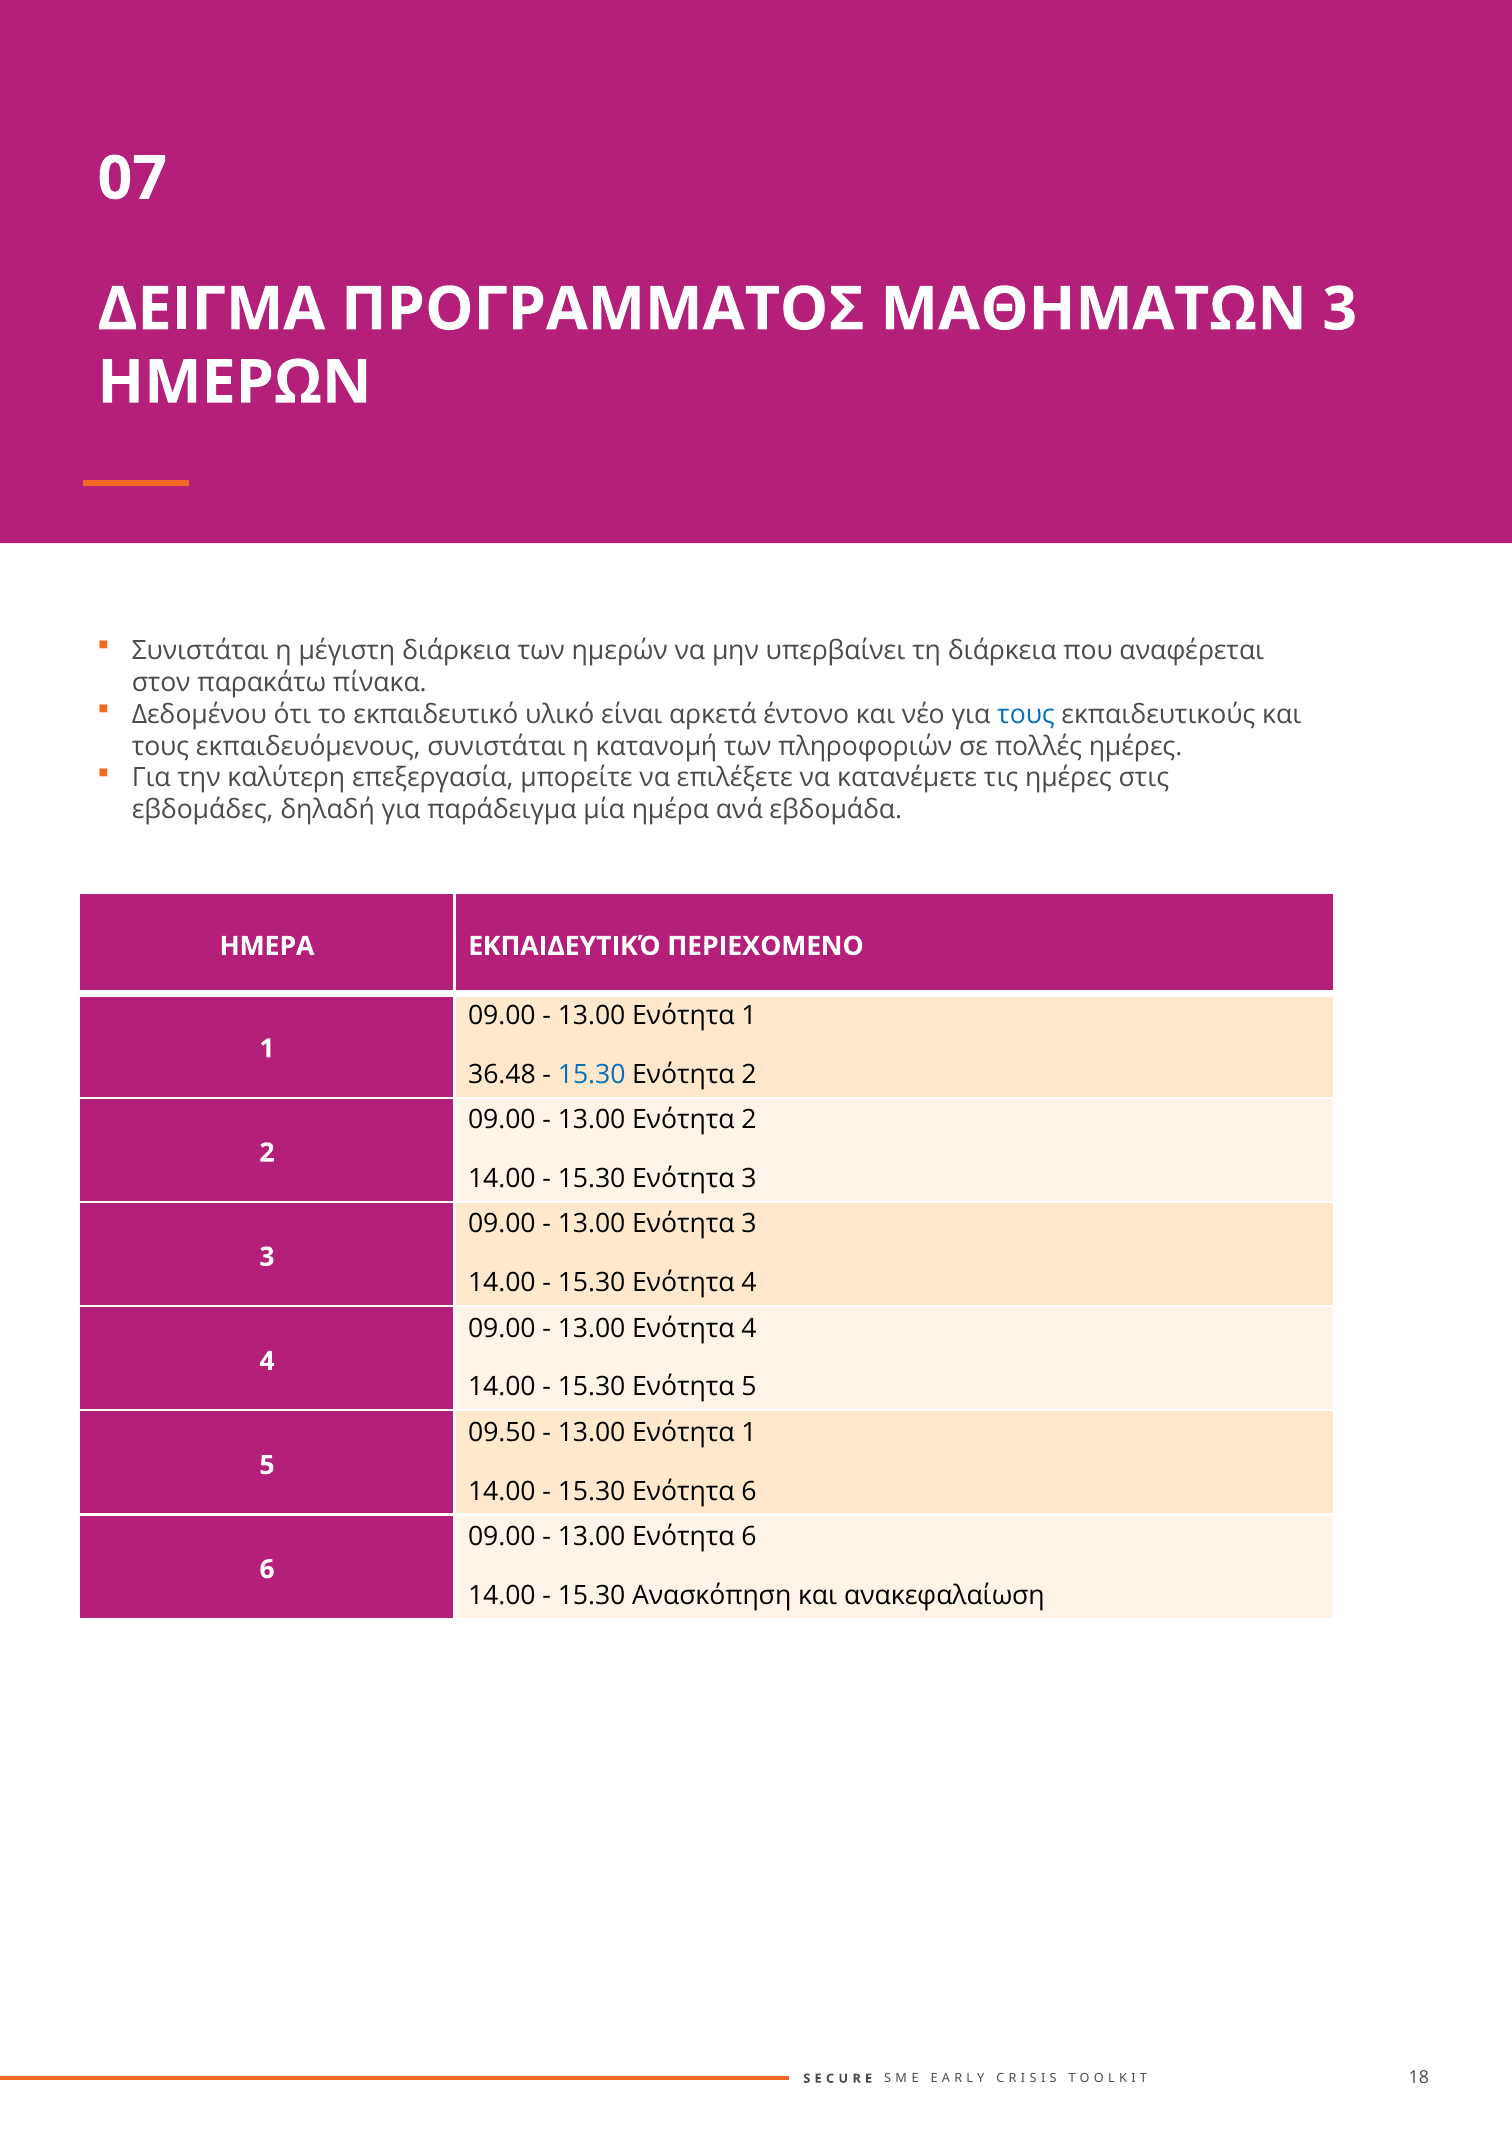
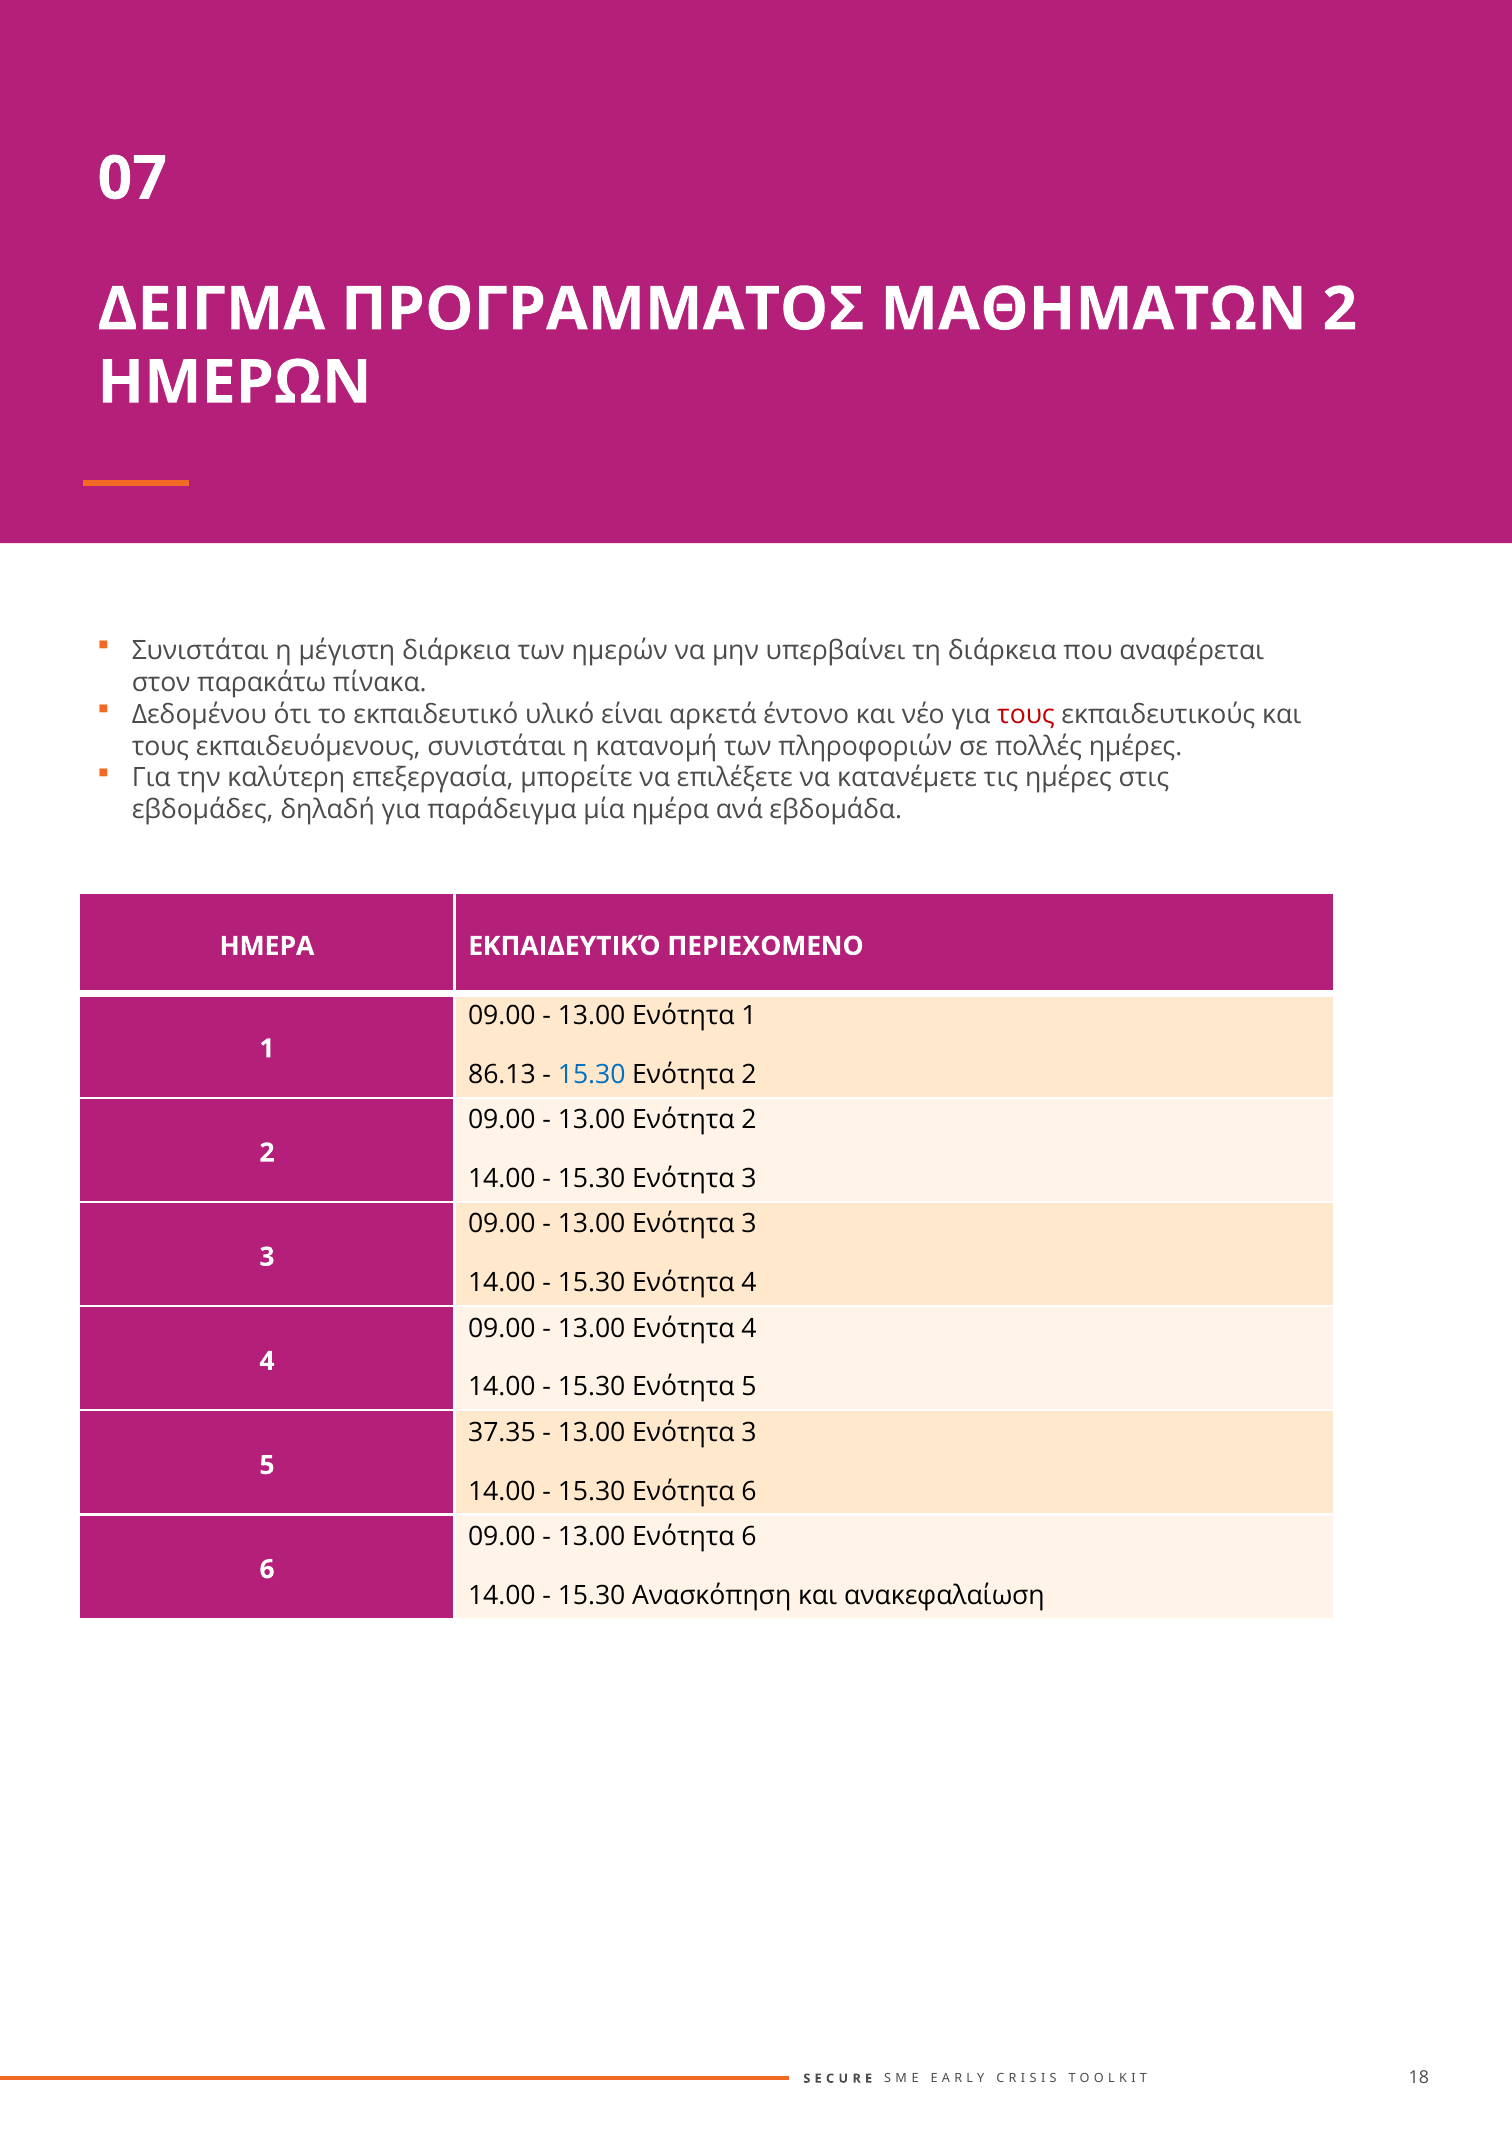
ΜΑΘΗΜΑΤΩΝ 3: 3 -> 2
τους at (1026, 714) colour: blue -> red
36.48: 36.48 -> 86.13
09.50: 09.50 -> 37.35
1 at (749, 1433): 1 -> 3
